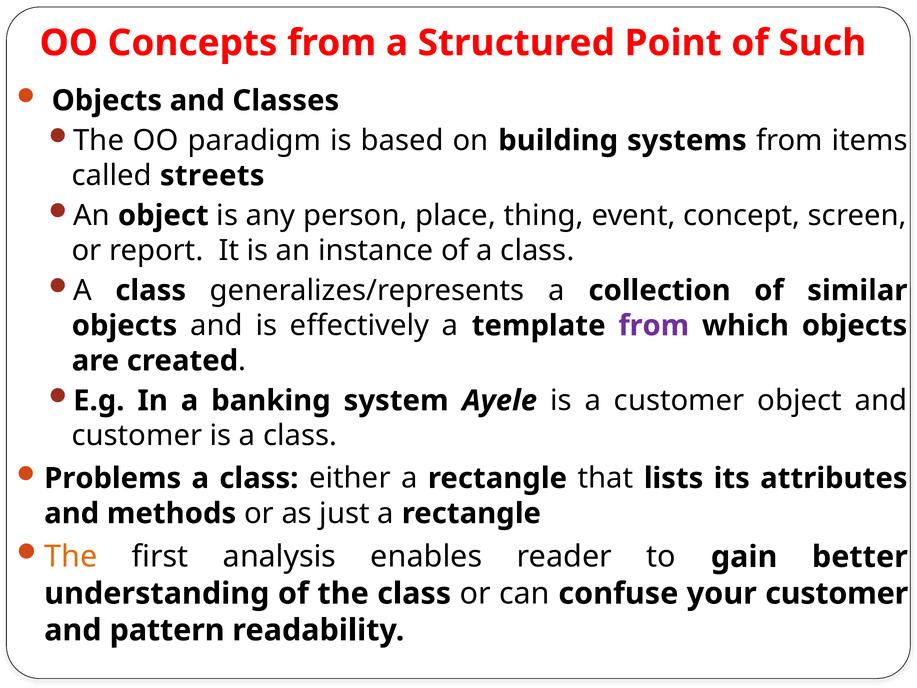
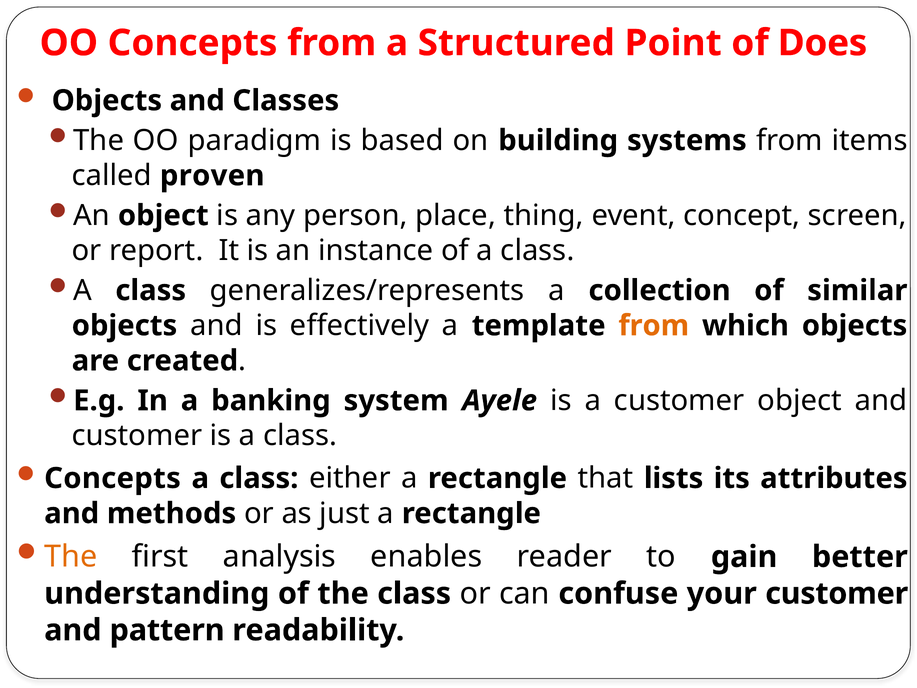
Such: Such -> Does
streets: streets -> proven
from at (654, 326) colour: purple -> orange
Problems at (113, 478): Problems -> Concepts
